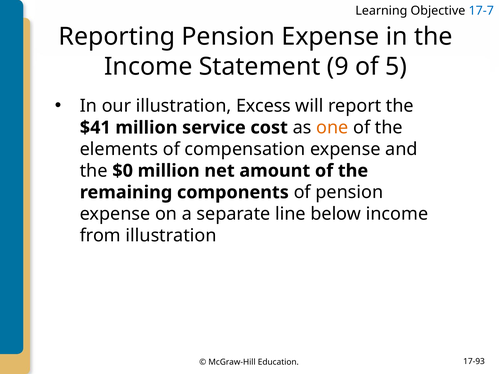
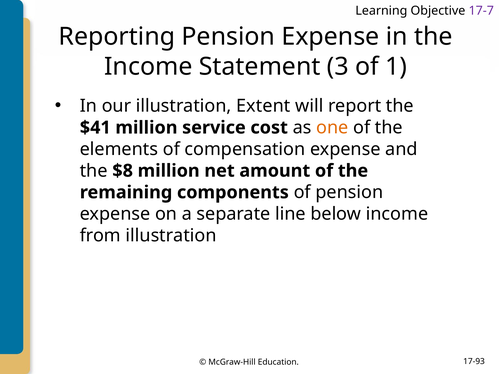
17-7 colour: blue -> purple
9: 9 -> 3
5: 5 -> 1
Excess: Excess -> Extent
$0: $0 -> $8
